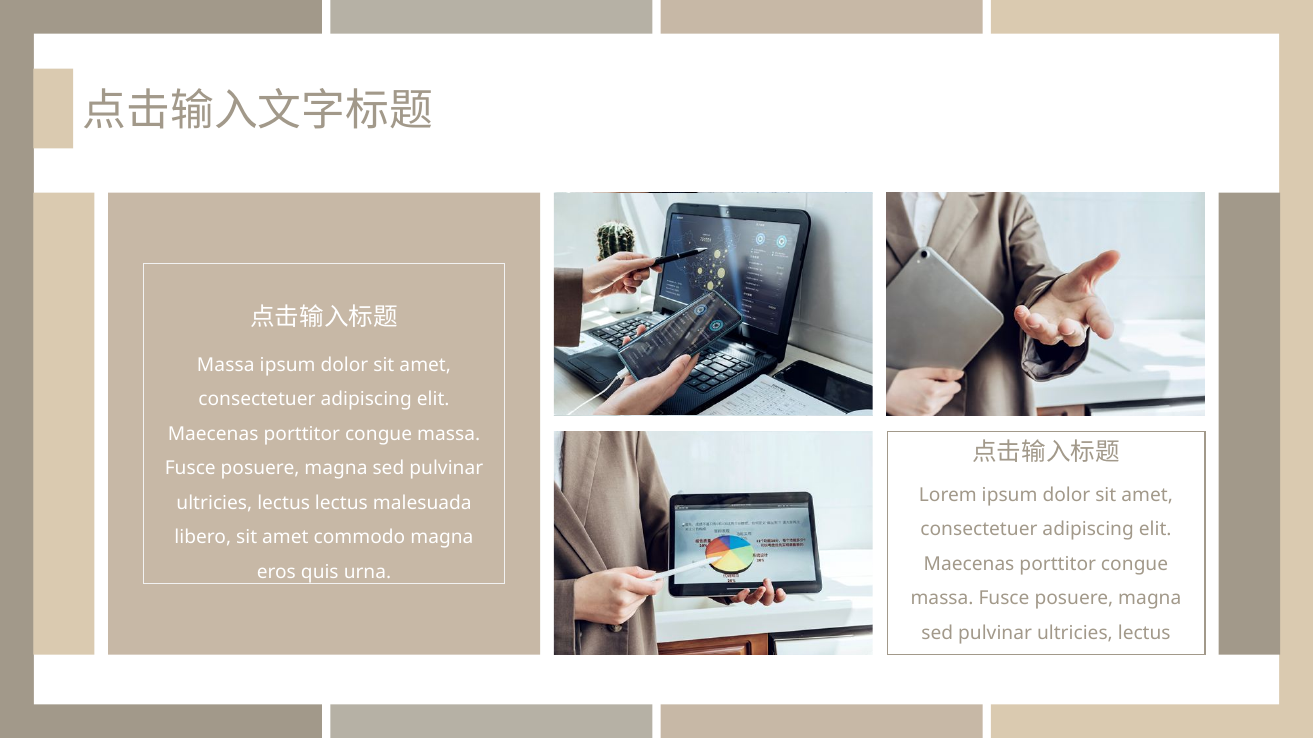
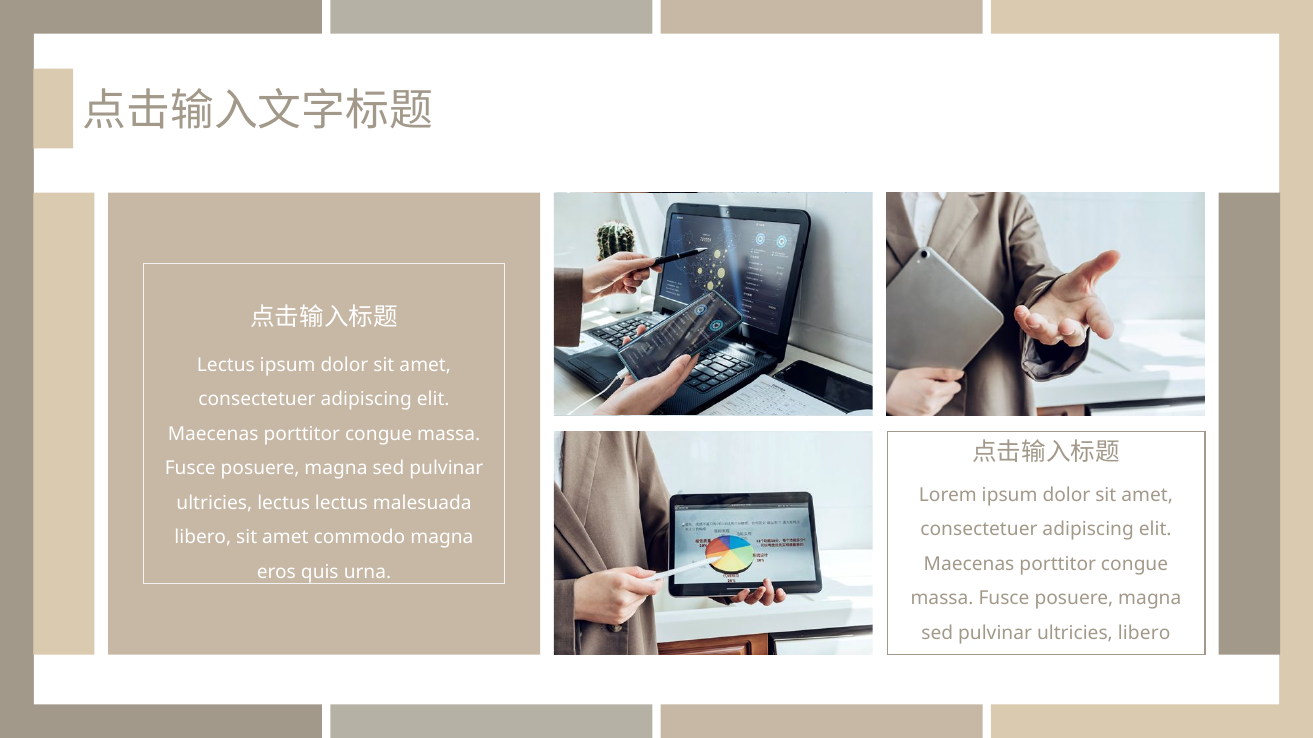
Massa at (226, 365): Massa -> Lectus
lectus at (1144, 633): lectus -> libero
